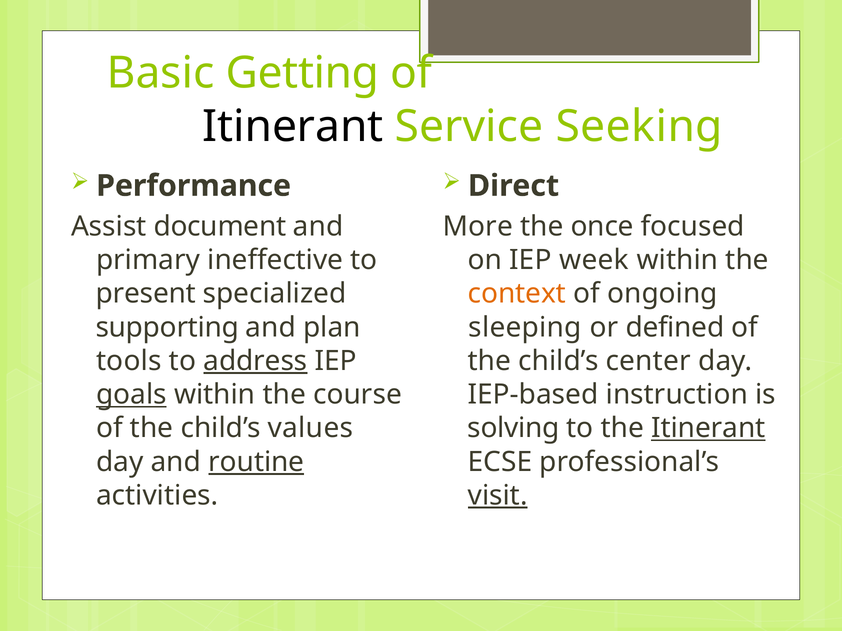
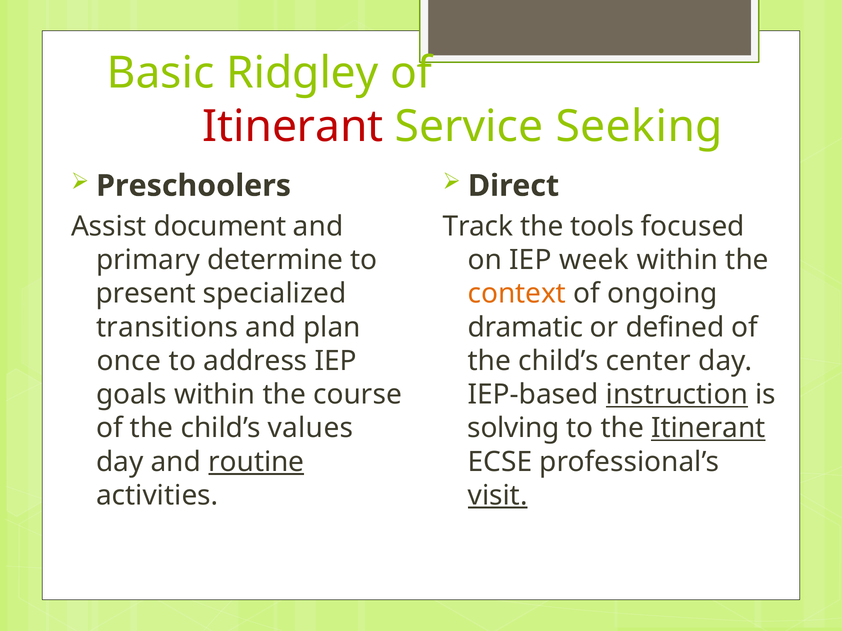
Getting: Getting -> Ridgley
Itinerant at (293, 127) colour: black -> red
Performance: Performance -> Preschoolers
More: More -> Track
once: once -> tools
ineffective: ineffective -> determine
supporting: supporting -> transitions
sleeping: sleeping -> dramatic
tools: tools -> once
address underline: present -> none
goals underline: present -> none
instruction underline: none -> present
